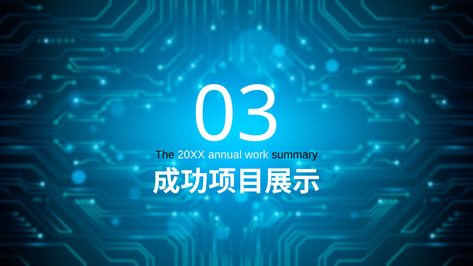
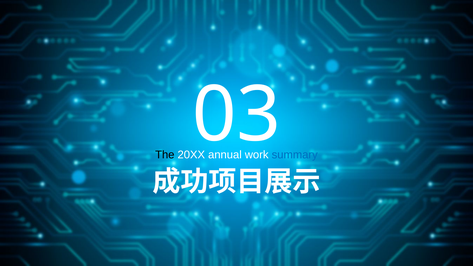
summary colour: black -> blue
